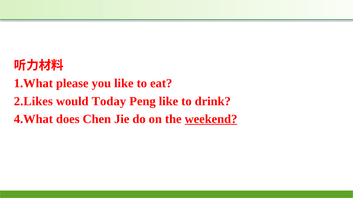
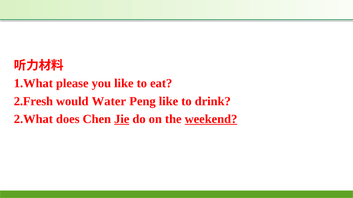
2.Likes: 2.Likes -> 2.Fresh
Today: Today -> Water
4.What: 4.What -> 2.What
Jie underline: none -> present
